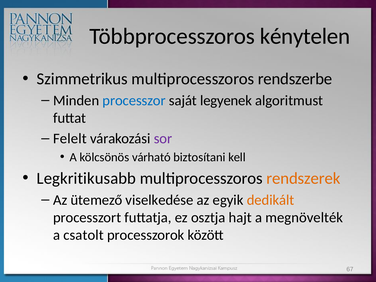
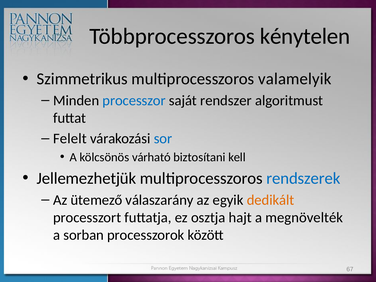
rendszerbe: rendszerbe -> valamelyik
legyenek: legyenek -> rendszer
sor colour: purple -> blue
Legkritikusabb: Legkritikusabb -> Jellemezhetjük
rendszerek colour: orange -> blue
viselkedése: viselkedése -> válaszarány
csatolt: csatolt -> sorban
